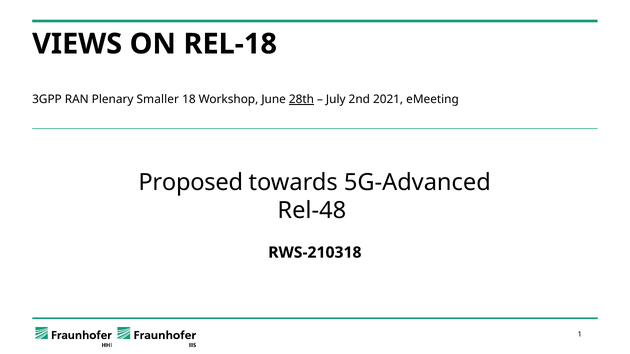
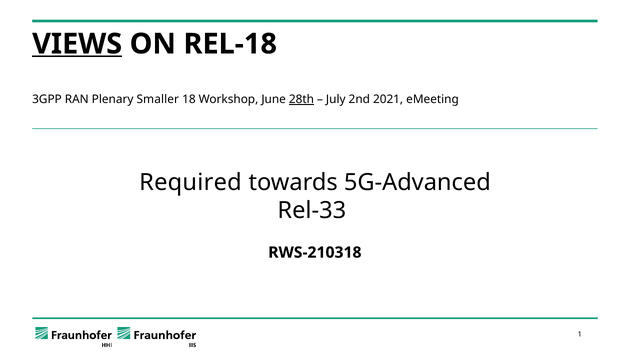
VIEWS underline: none -> present
Proposed: Proposed -> Required
Rel-48: Rel-48 -> Rel-33
